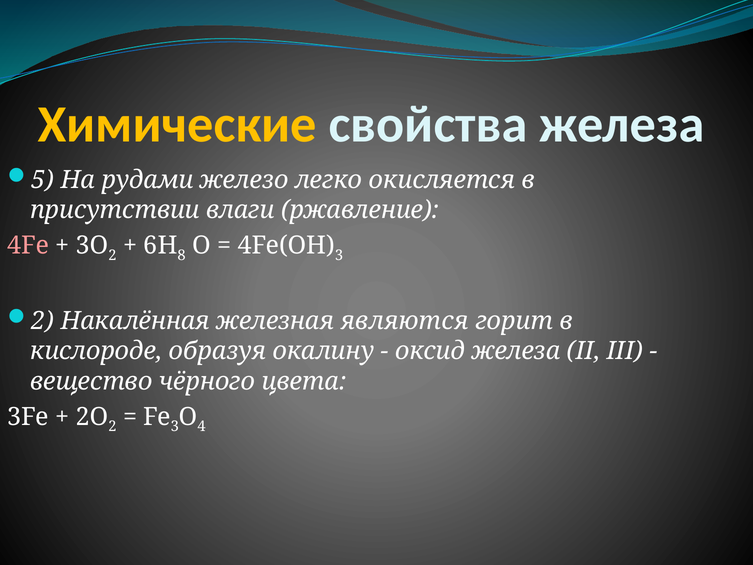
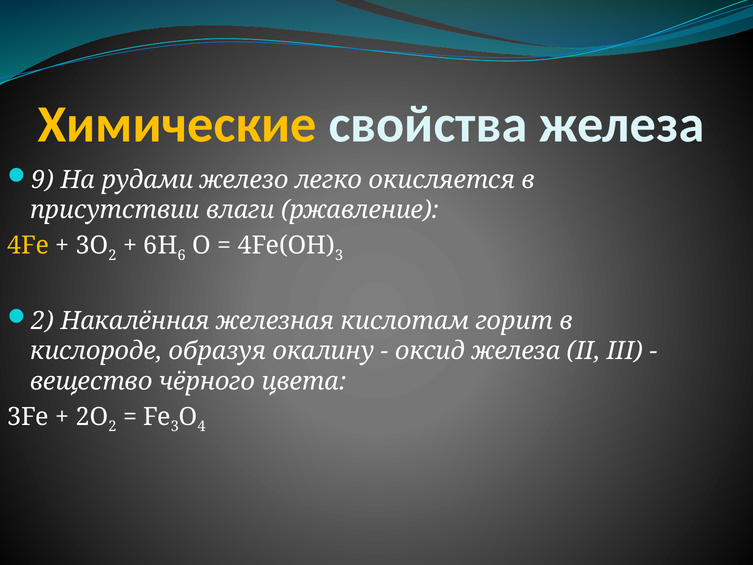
5: 5 -> 9
4Fe colour: pink -> yellow
8: 8 -> 6
являются: являются -> кислотам
